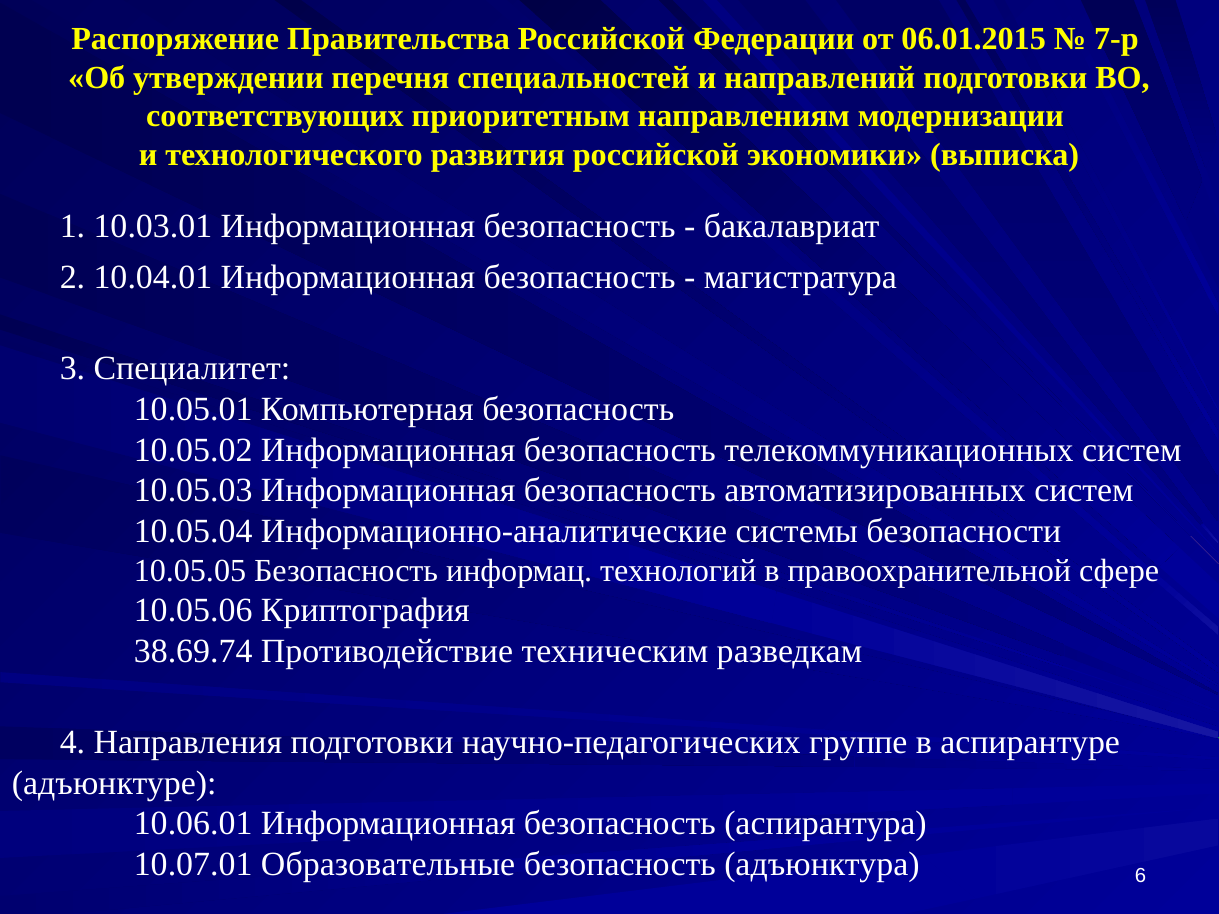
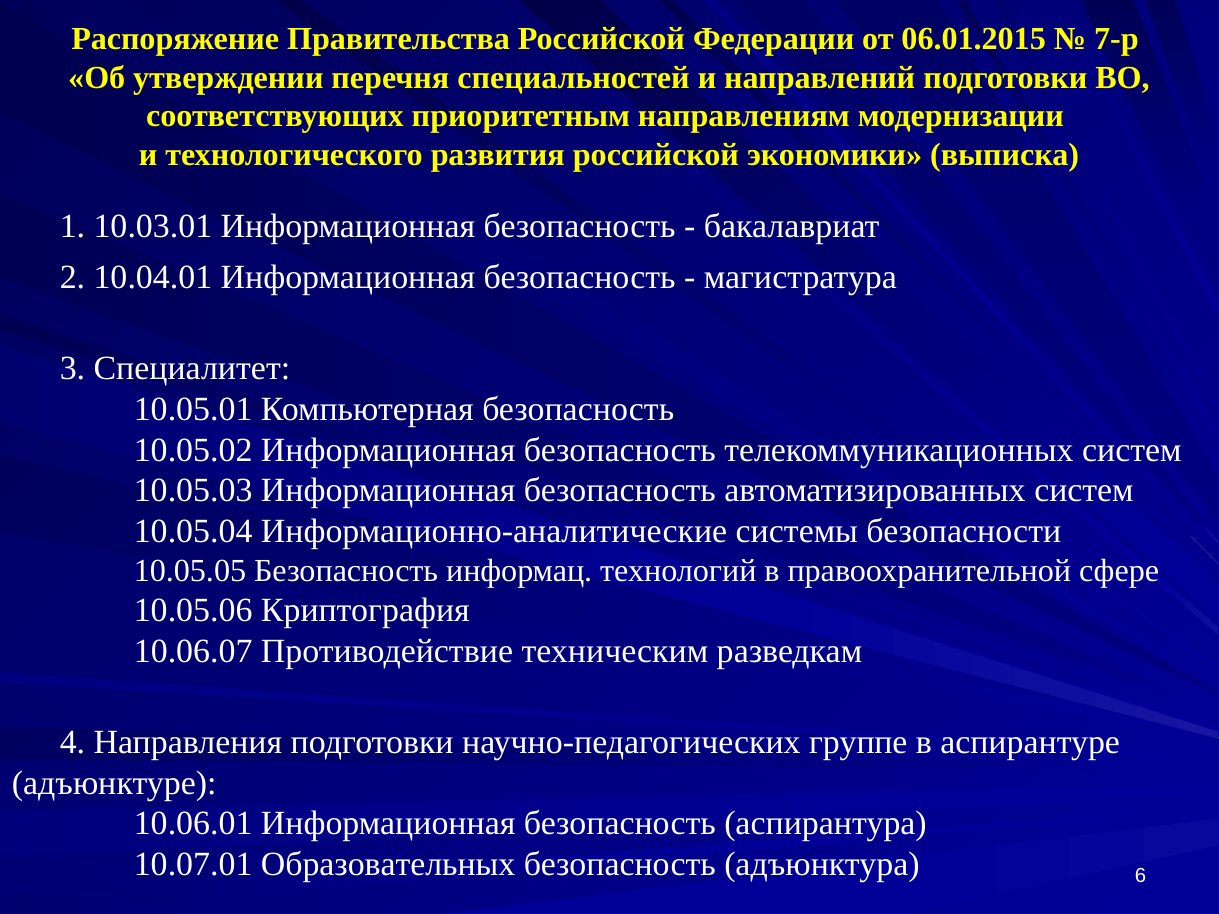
38.69.74: 38.69.74 -> 10.06.07
Образовательные: Образовательные -> Образовательных
